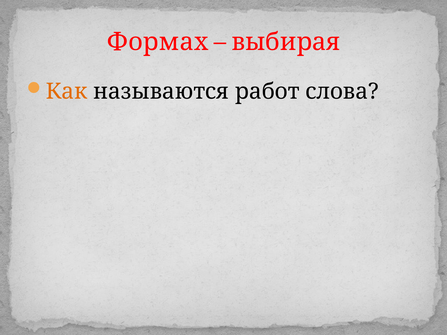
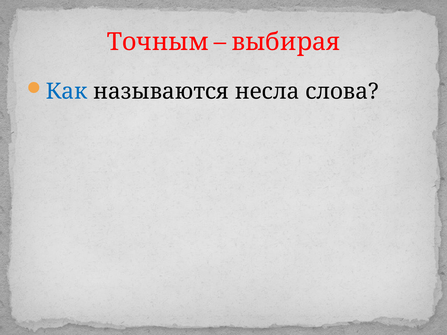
Формах: Формах -> Точным
Как colour: orange -> blue
работ: работ -> несла
